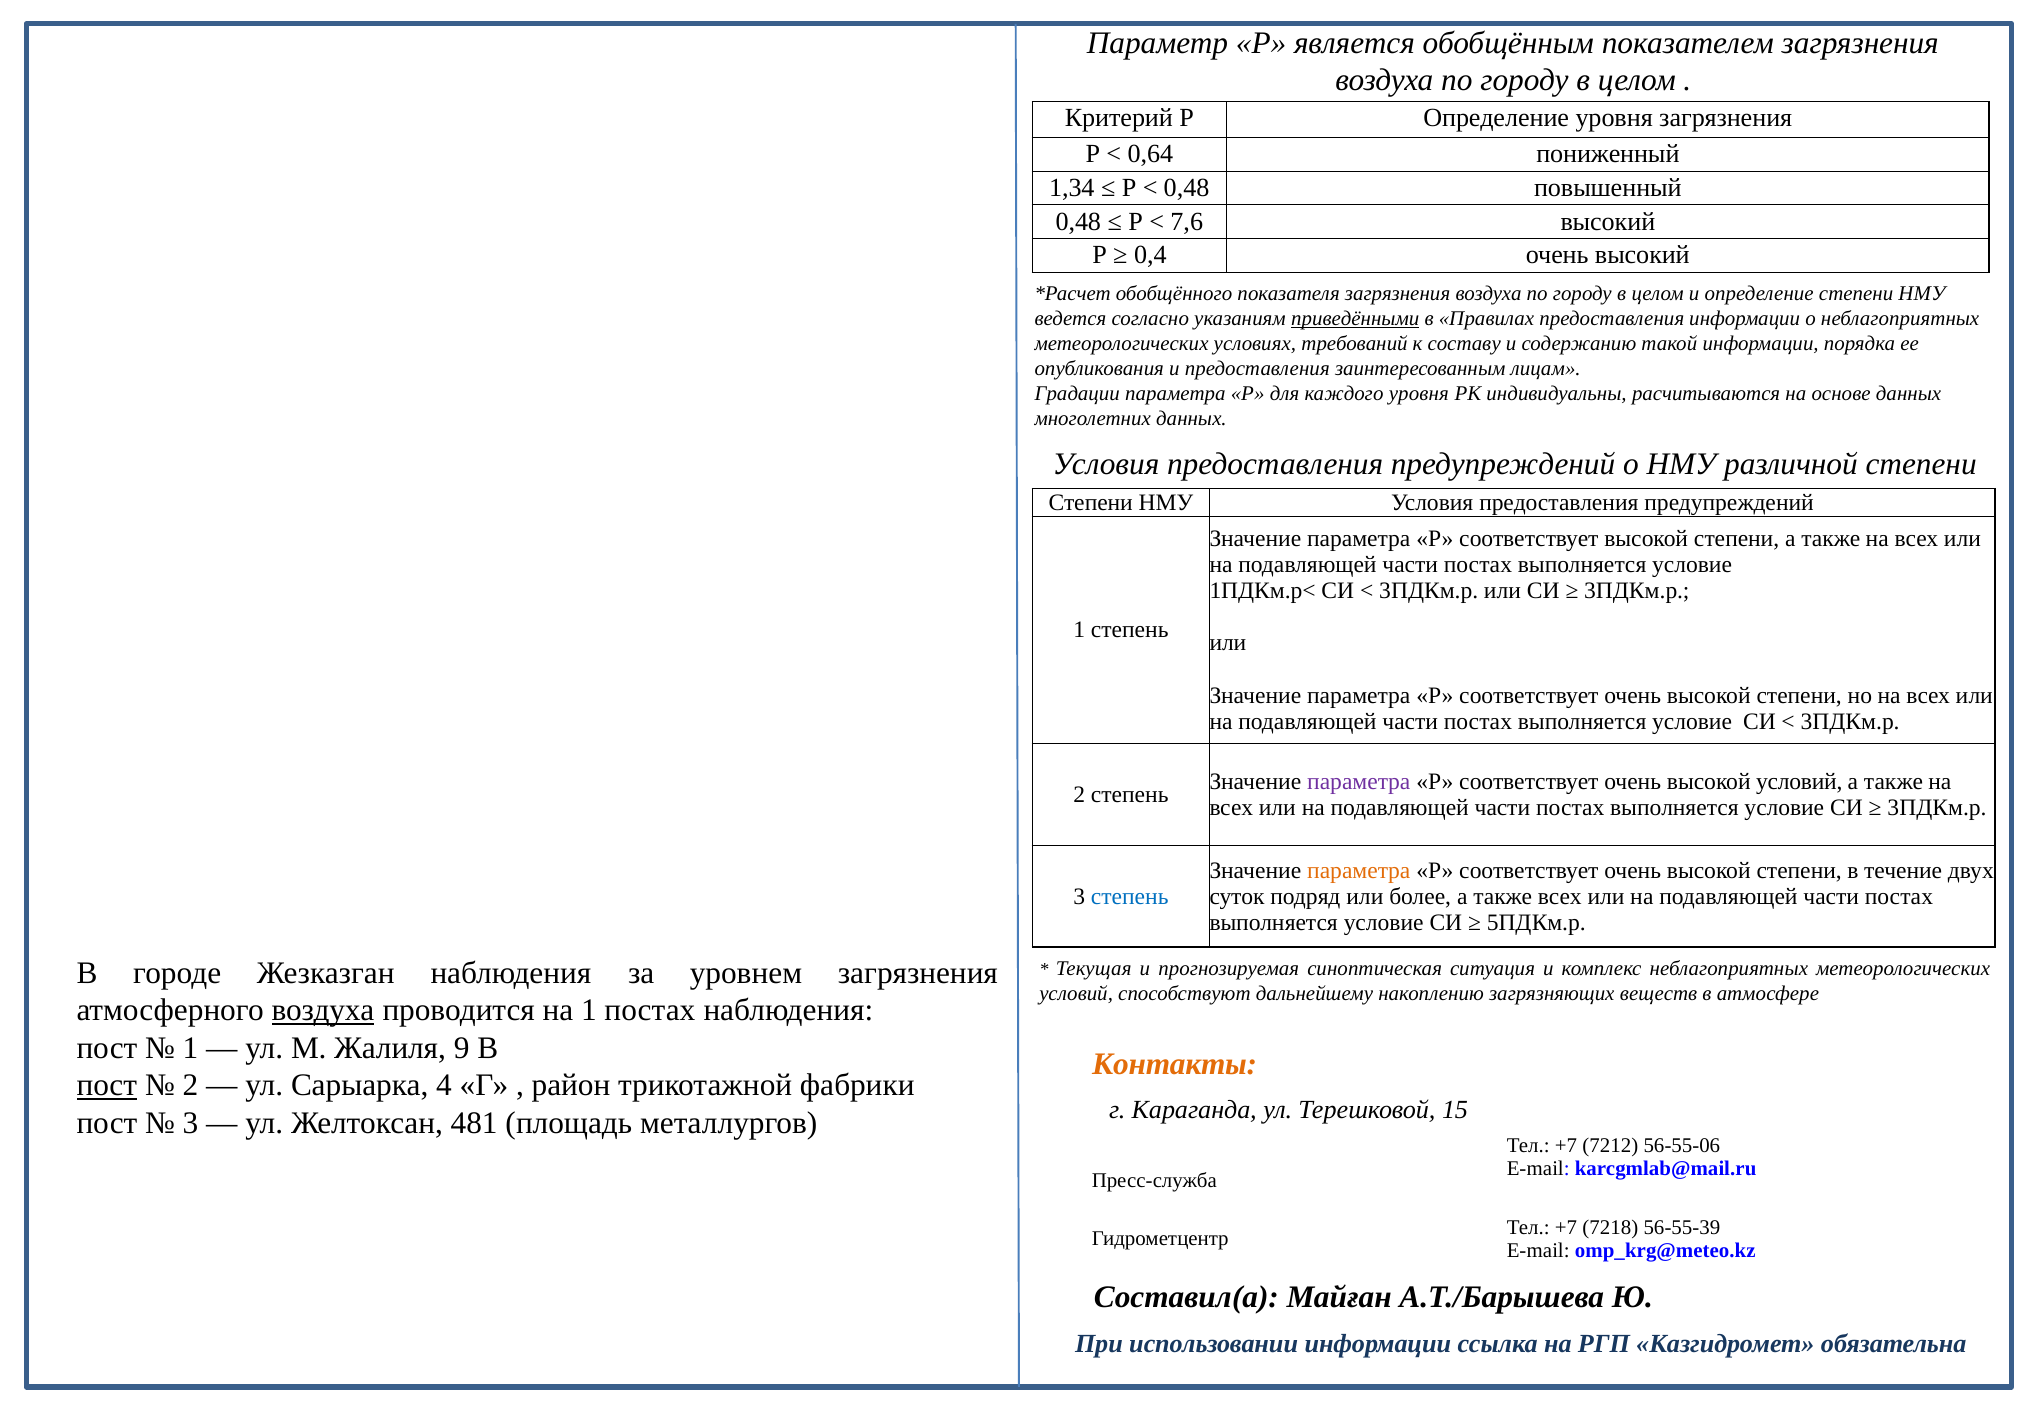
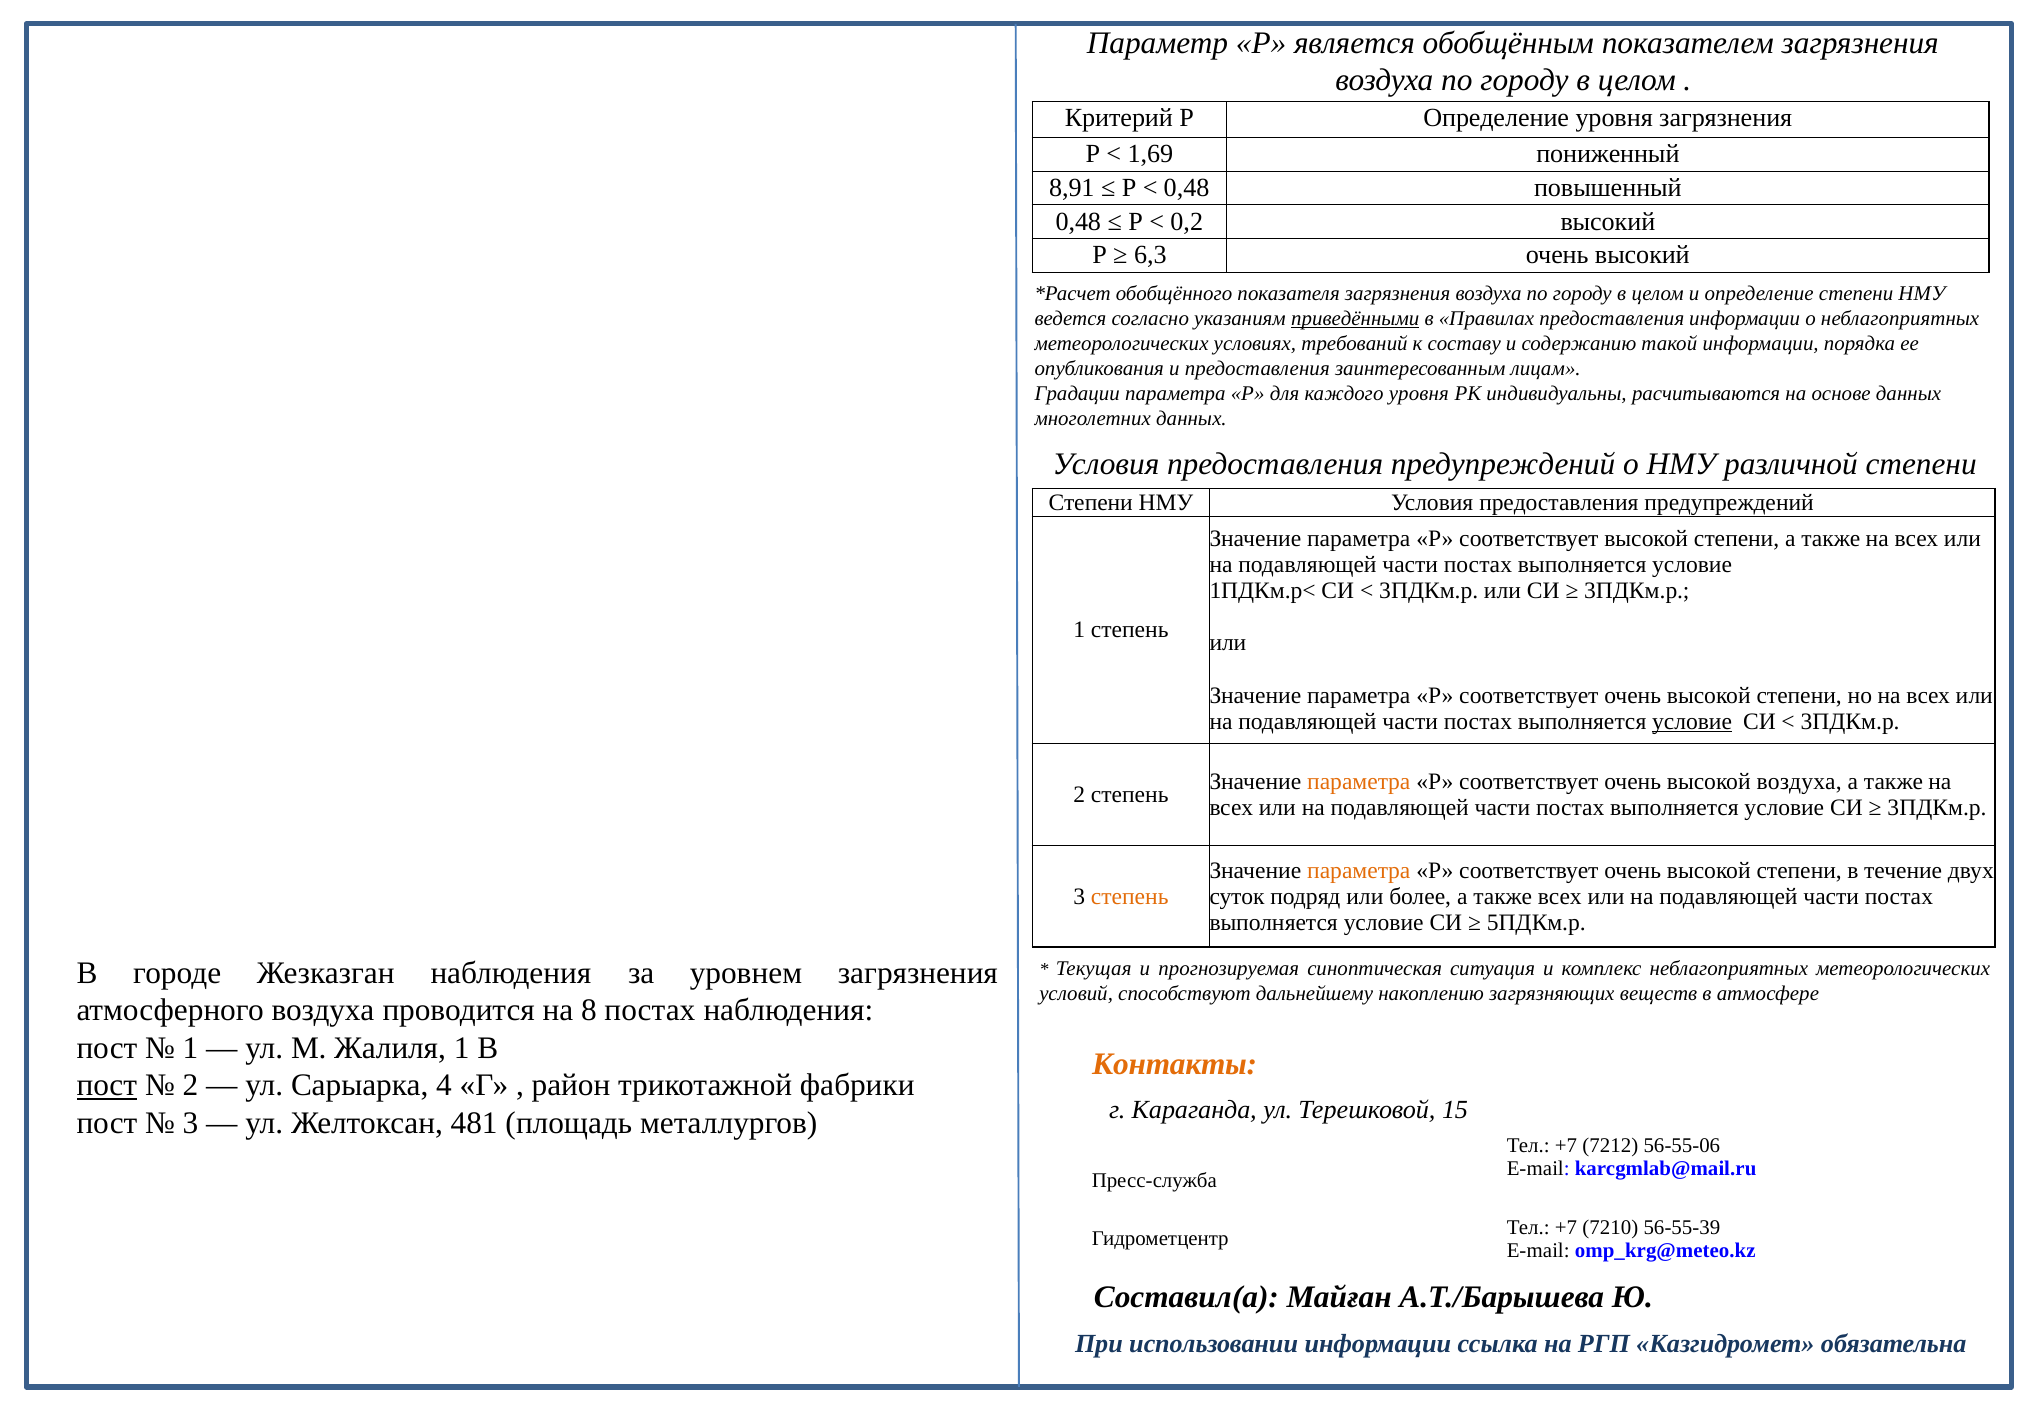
0,64: 0,64 -> 1,69
1,34: 1,34 -> 8,91
7,6: 7,6 -> 0,2
0,4: 0,4 -> 6,3
условие at (1692, 721) underline: none -> present
параметра at (1359, 781) colour: purple -> orange
высокой условий: условий -> воздуха
степень at (1130, 896) colour: blue -> orange
воздуха at (323, 1010) underline: present -> none
на 1: 1 -> 8
Жалиля 9: 9 -> 1
7218: 7218 -> 7210
